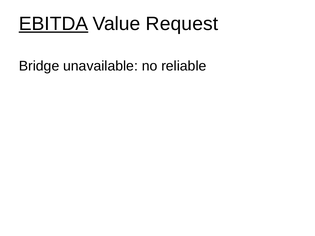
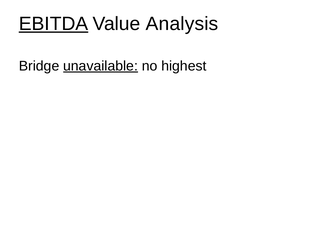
Request: Request -> Analysis
unavailable underline: none -> present
reliable: reliable -> highest
